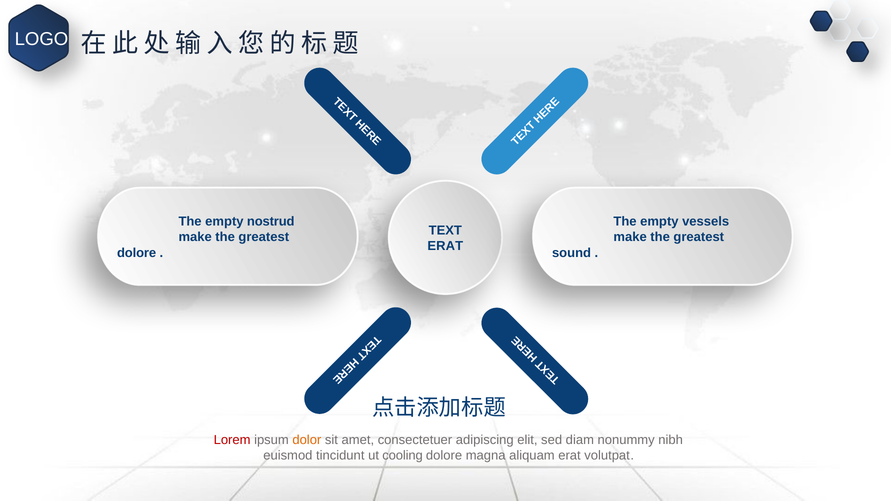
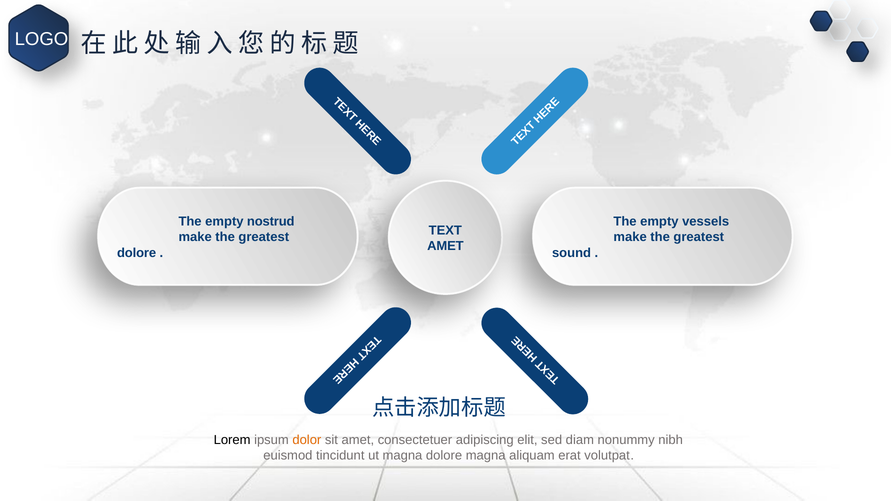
ERAT at (445, 246): ERAT -> AMET
Lorem colour: red -> black
ut cooling: cooling -> magna
